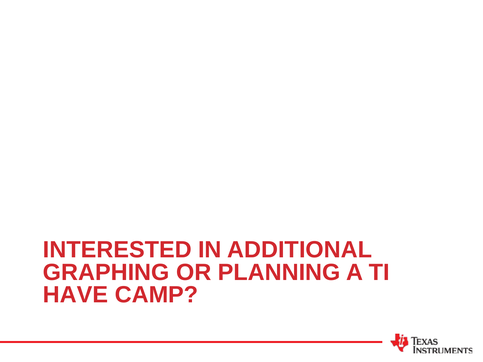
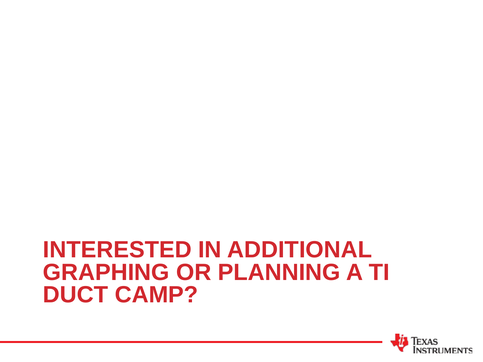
HAVE: HAVE -> DUCT
